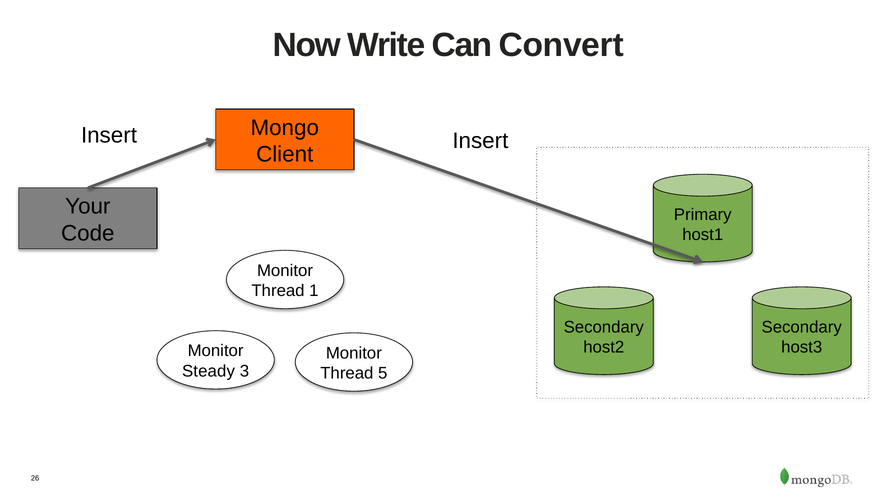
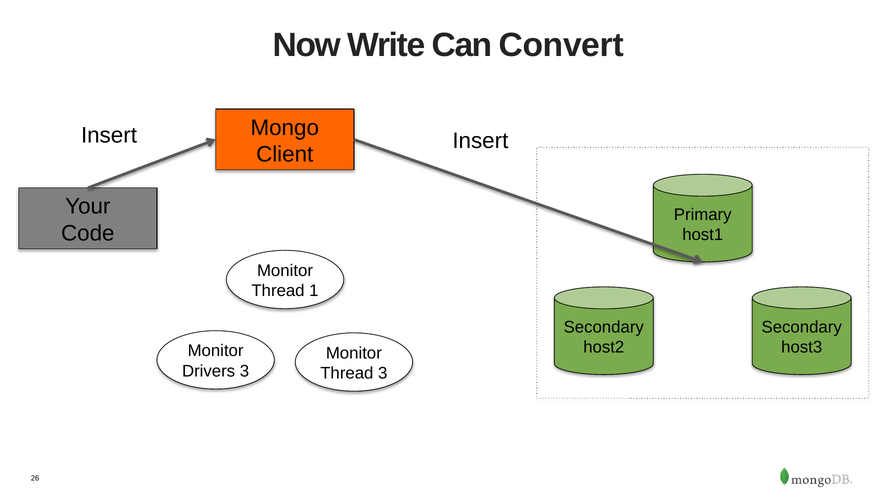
Steady: Steady -> Drivers
Thread 5: 5 -> 3
